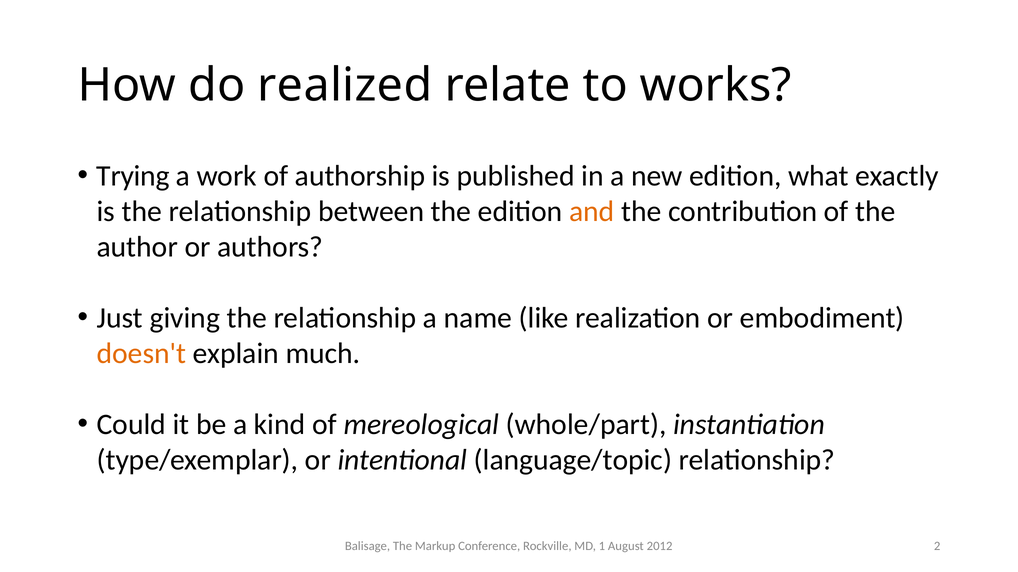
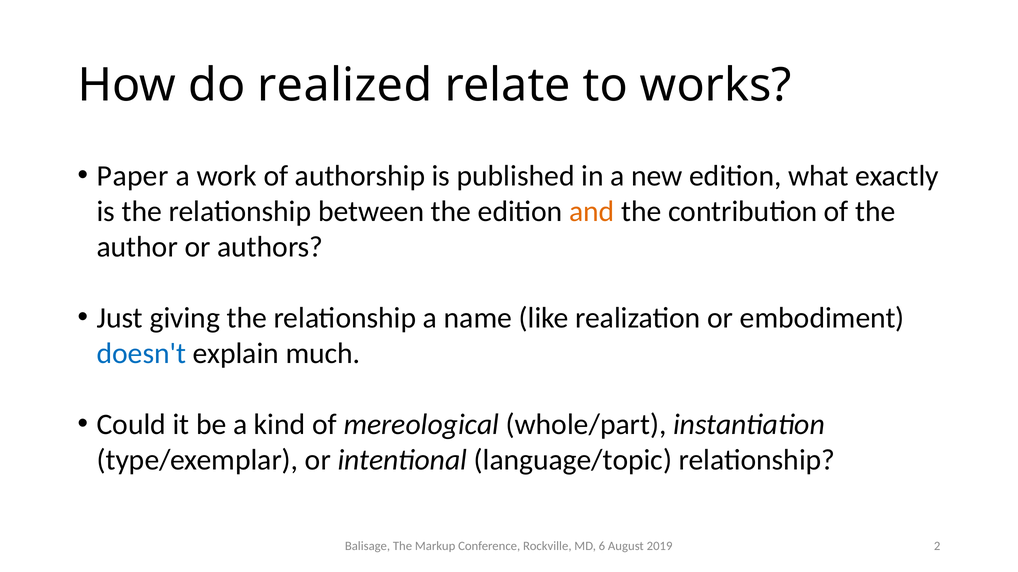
Trying: Trying -> Paper
doesn't colour: orange -> blue
1: 1 -> 6
2012: 2012 -> 2019
